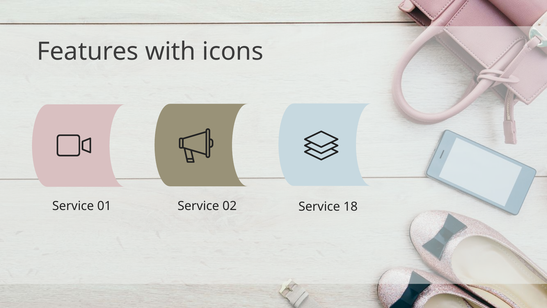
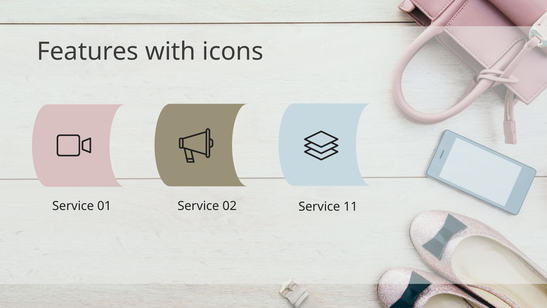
18: 18 -> 11
